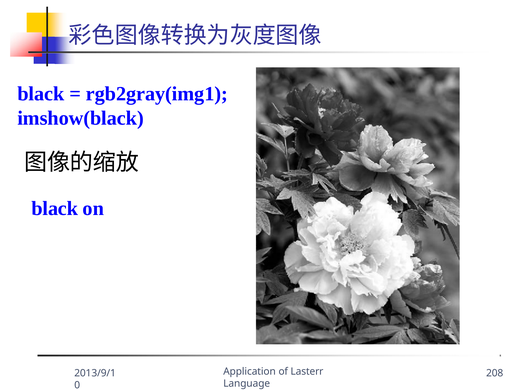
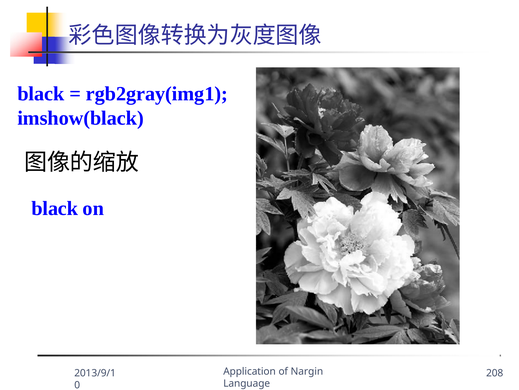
Lasterr: Lasterr -> Nargin
